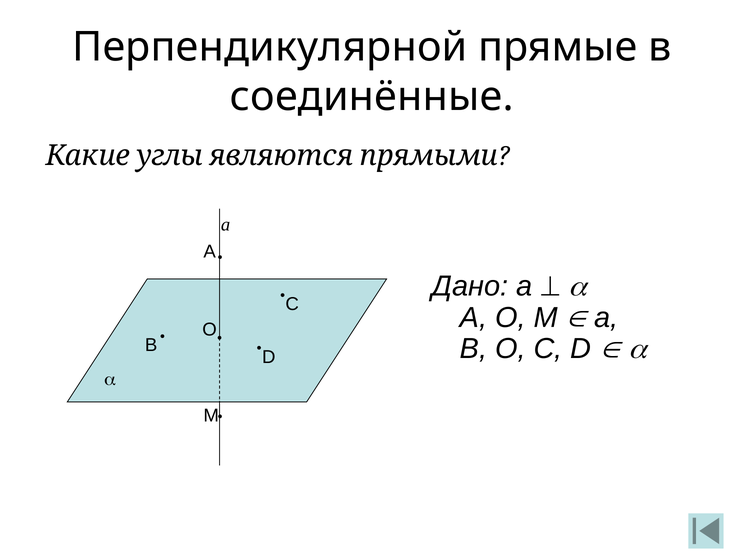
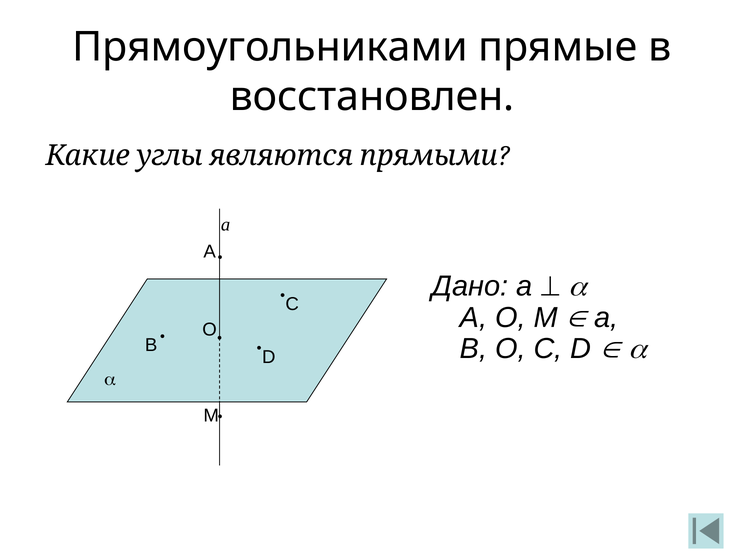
Перпендикулярной: Перпендикулярной -> Прямоугольниками
соединённые: соединённые -> восстановлен
